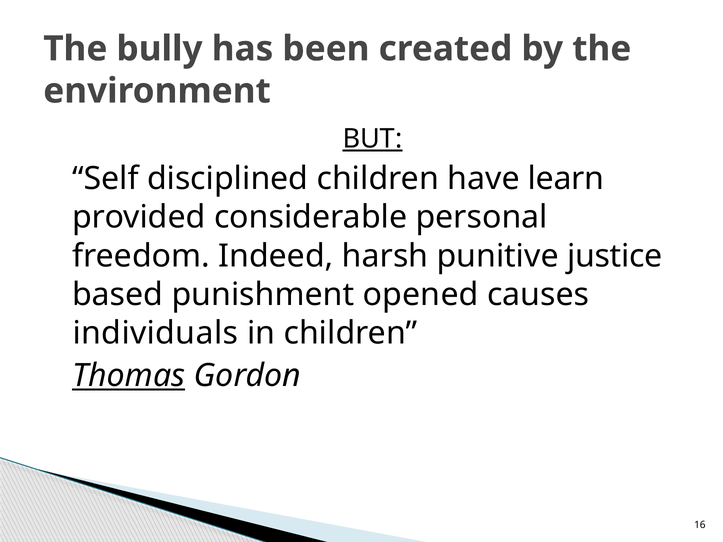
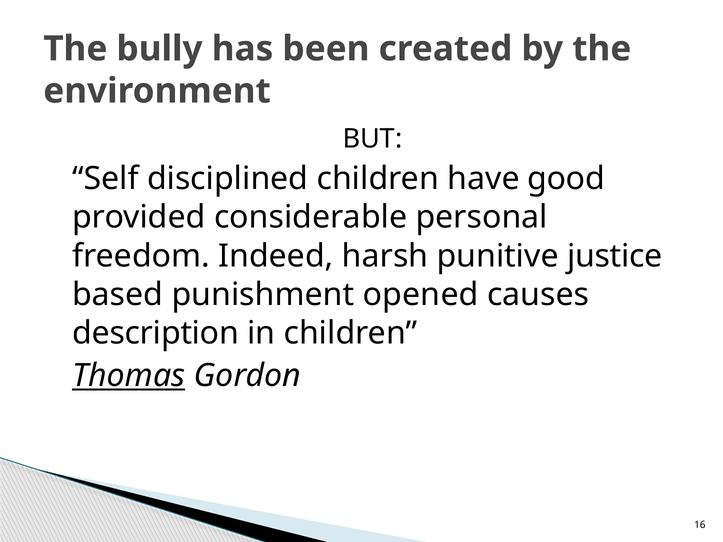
BUT underline: present -> none
learn: learn -> good
individuals: individuals -> description
